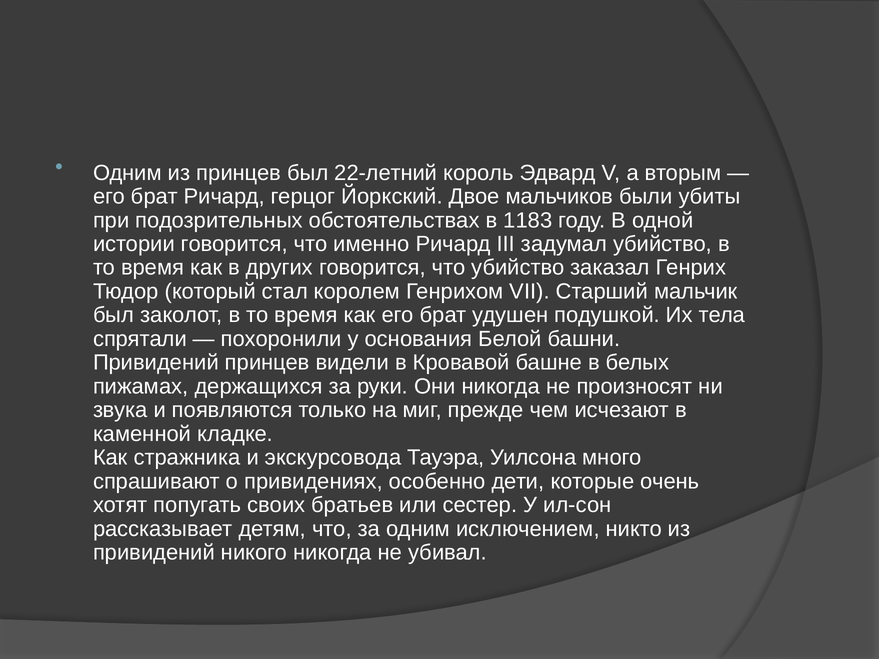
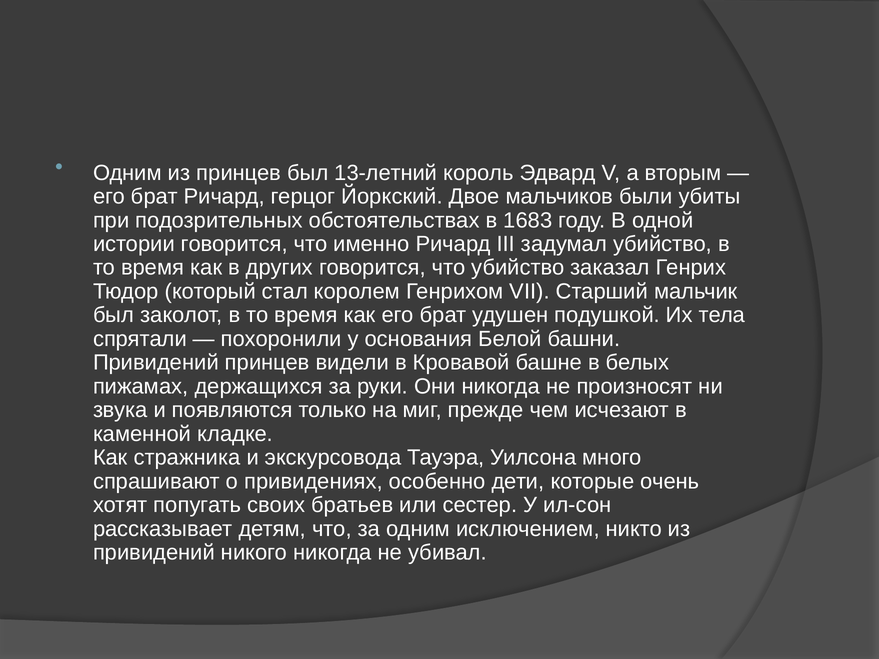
22-летний: 22-летний -> 13-летний
1183: 1183 -> 1683
